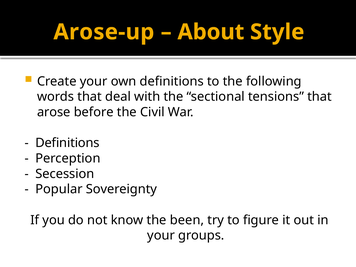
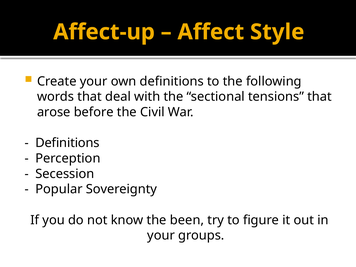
Arose-up: Arose-up -> Affect-up
About: About -> Affect
